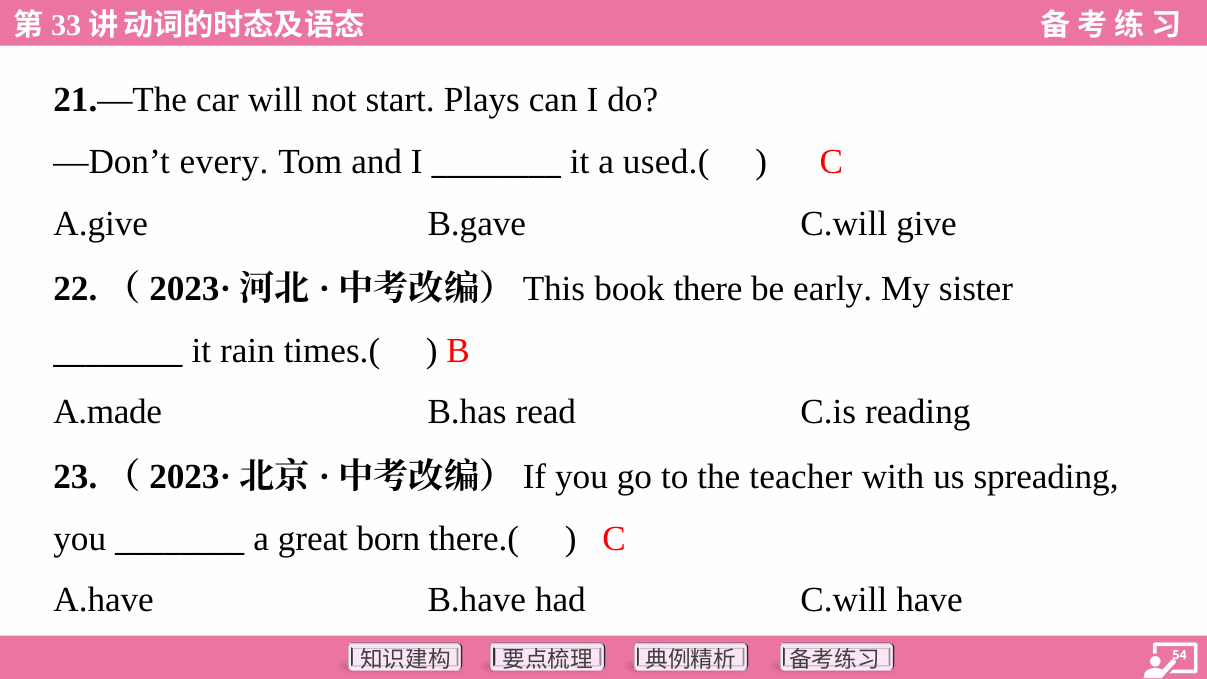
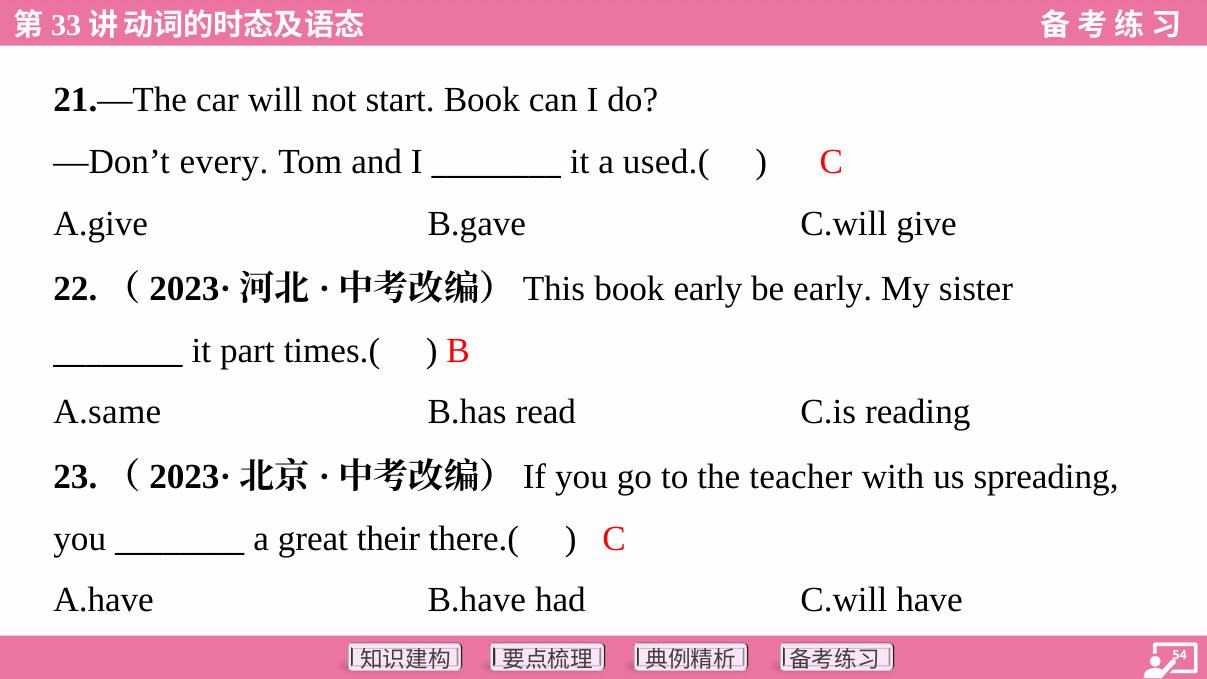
start Plays: Plays -> Book
book there: there -> early
rain: rain -> part
A.made: A.made -> A.same
born: born -> their
